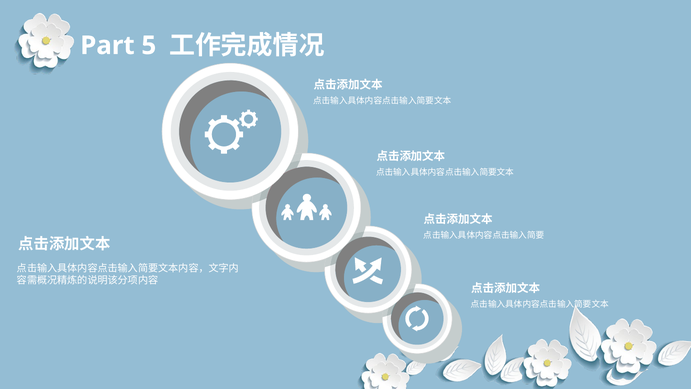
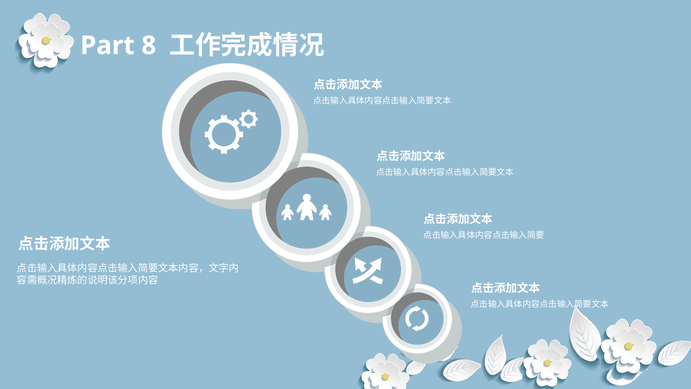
5: 5 -> 8
